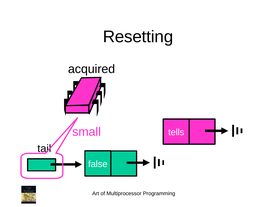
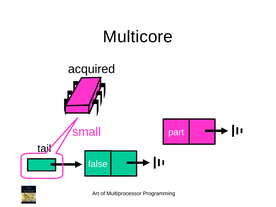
Resetting: Resetting -> Multicore
tells: tells -> part
